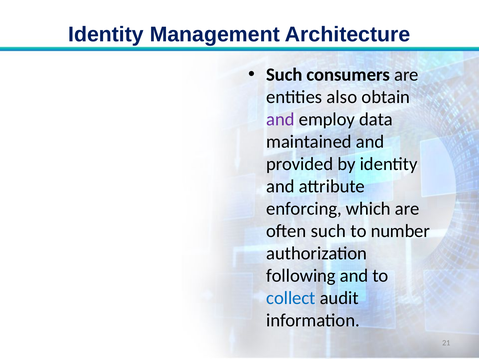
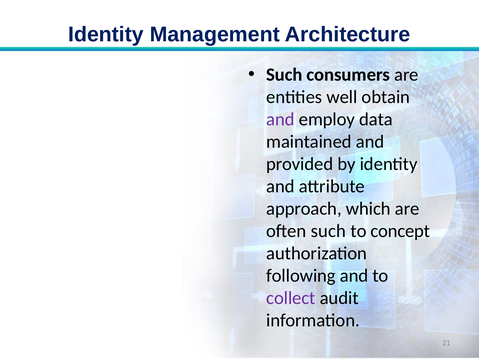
also: also -> well
enforcing: enforcing -> approach
number: number -> concept
collect colour: blue -> purple
